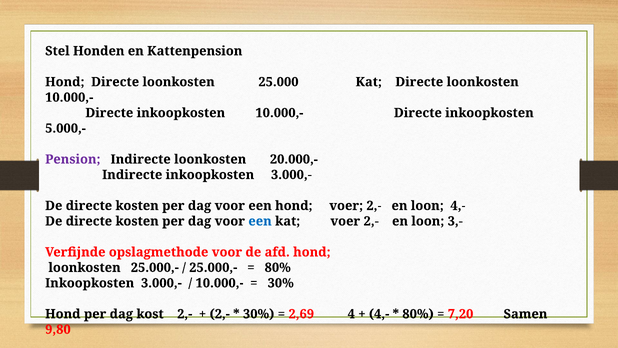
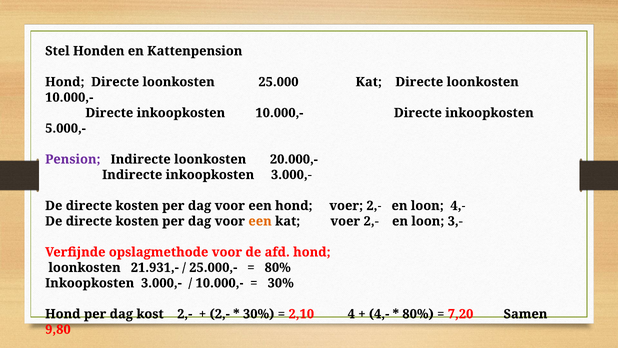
een at (260, 221) colour: blue -> orange
loonkosten 25.000,-: 25.000,- -> 21.931,-
2,69: 2,69 -> 2,10
